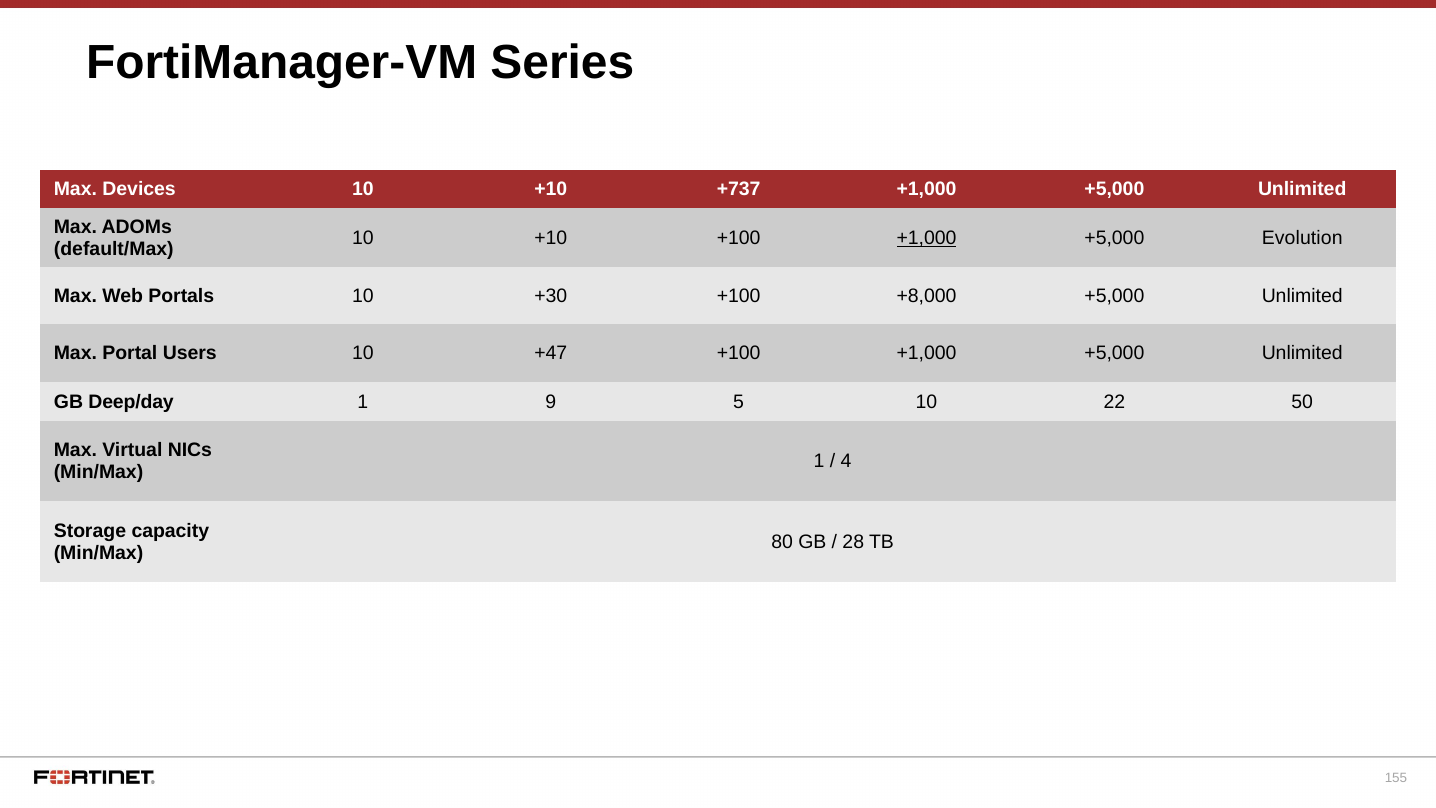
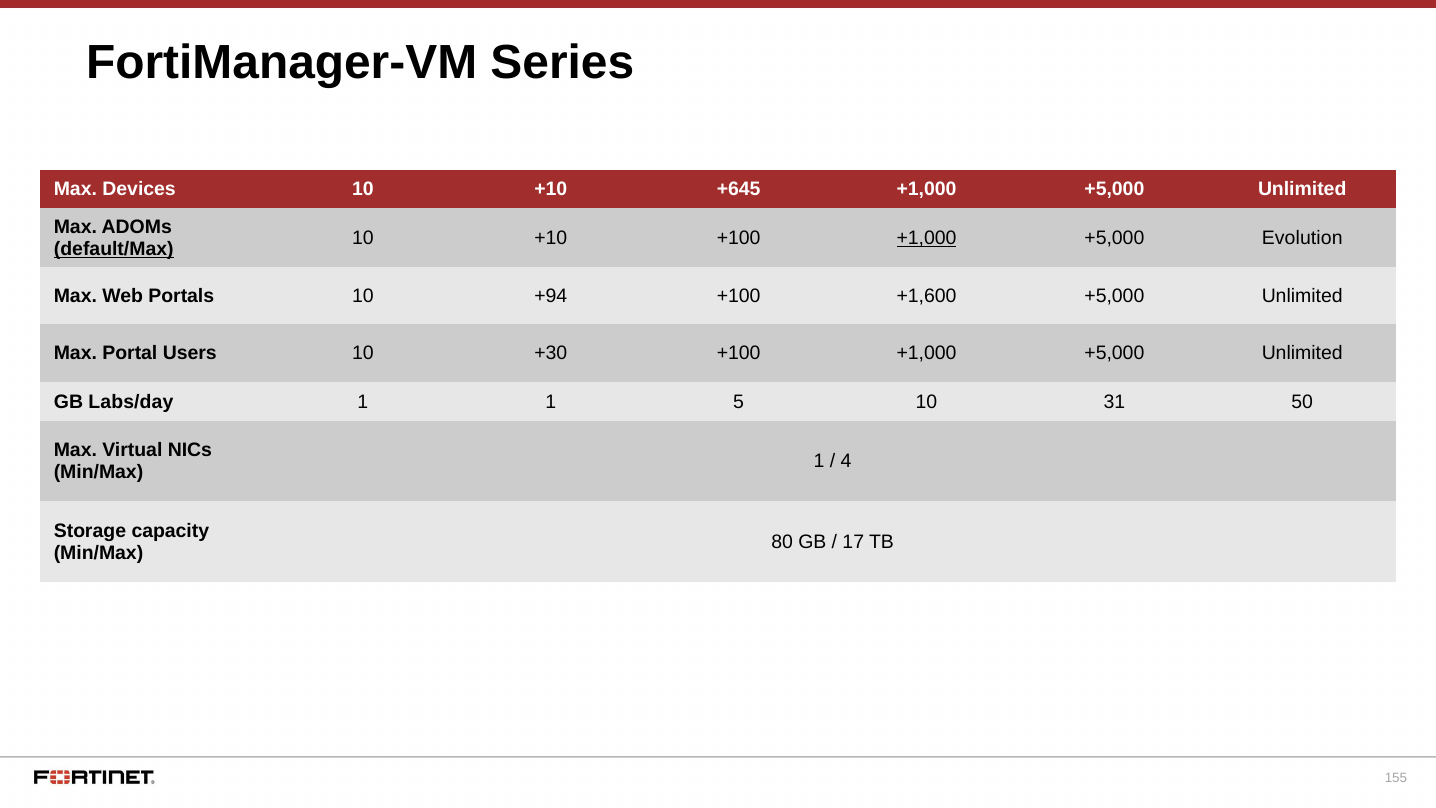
+737: +737 -> +645
default/Max underline: none -> present
+30: +30 -> +94
+8,000: +8,000 -> +1,600
+47: +47 -> +30
Deep/day: Deep/day -> Labs/day
1 9: 9 -> 1
22: 22 -> 31
28: 28 -> 17
